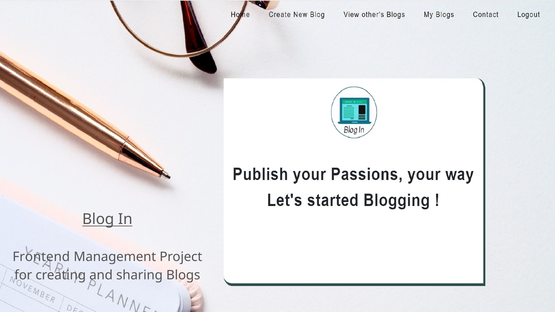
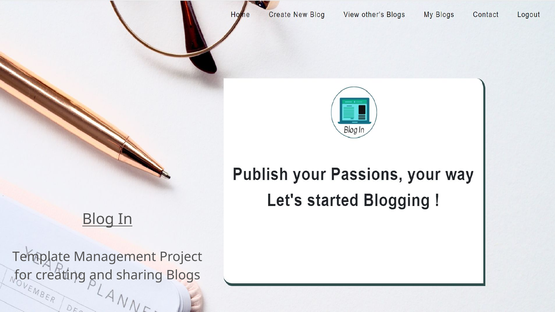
Frontend: Frontend -> Template
